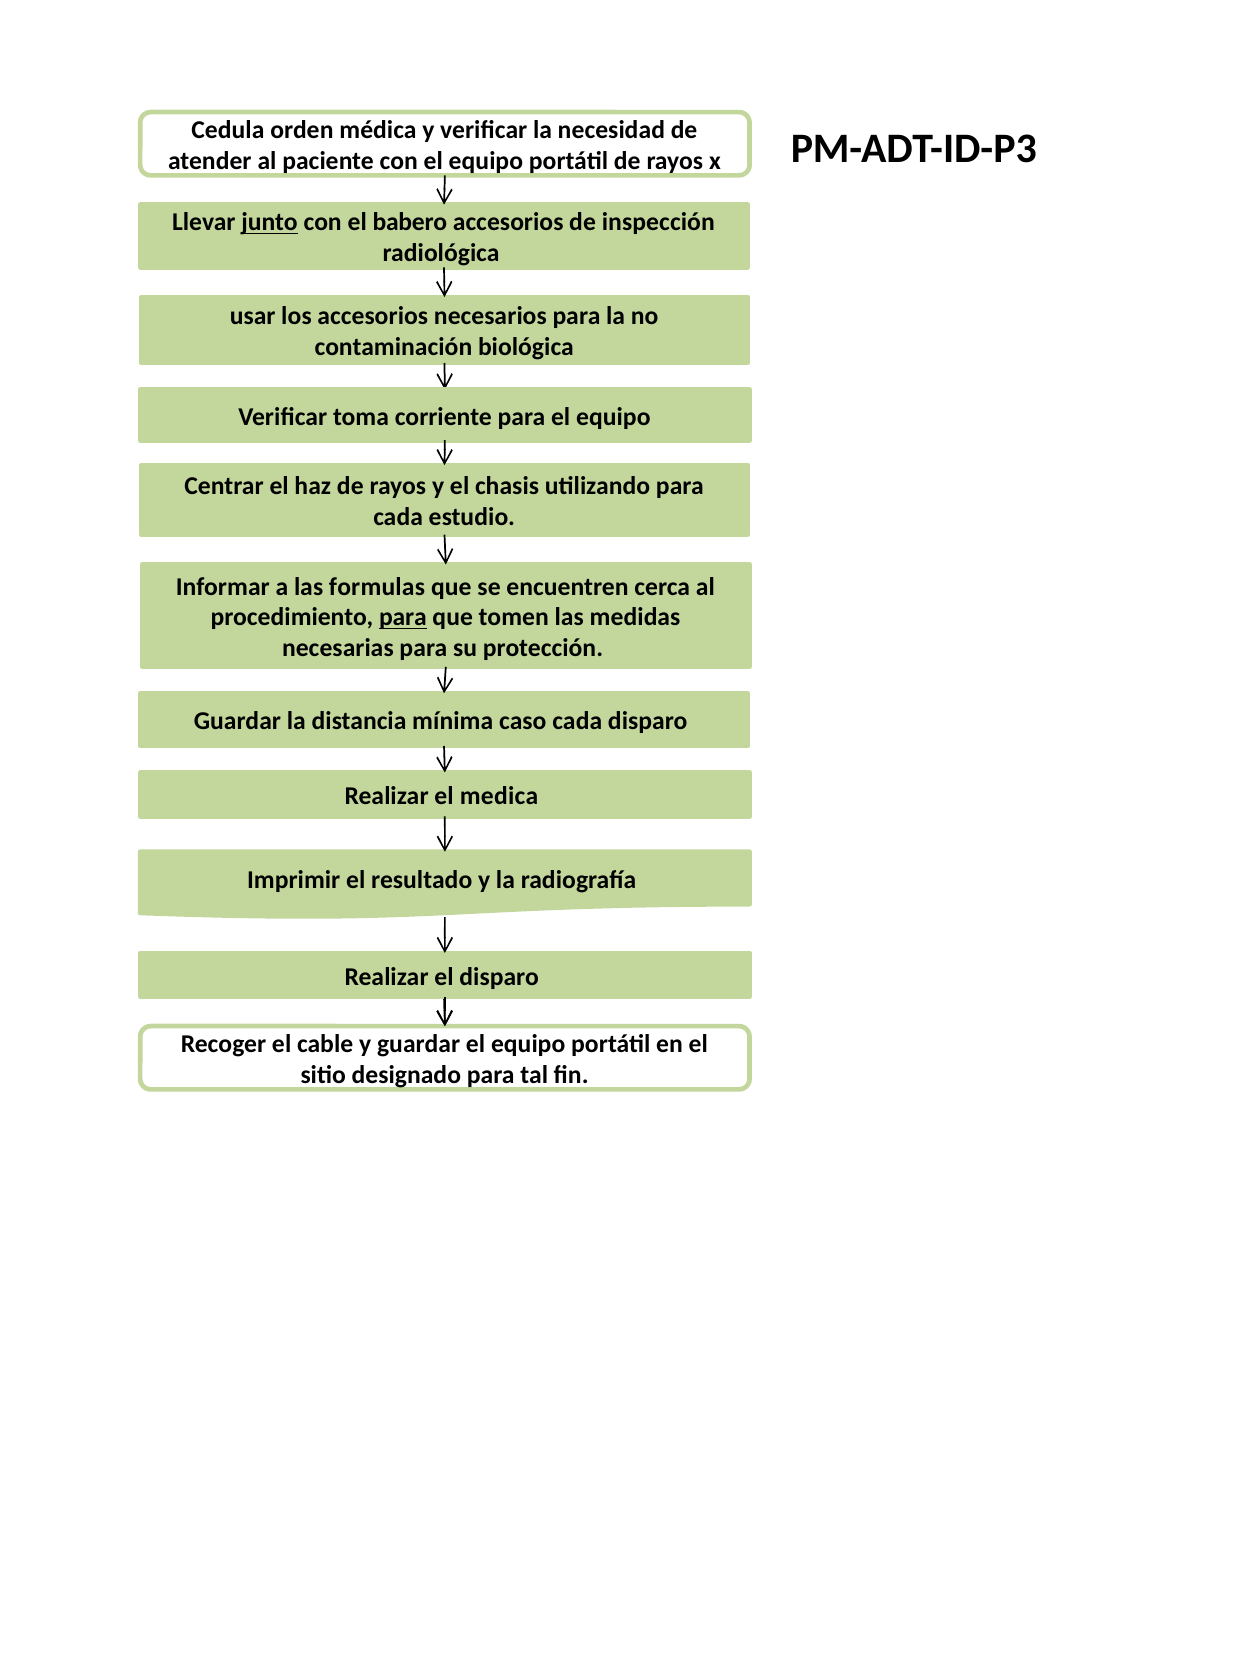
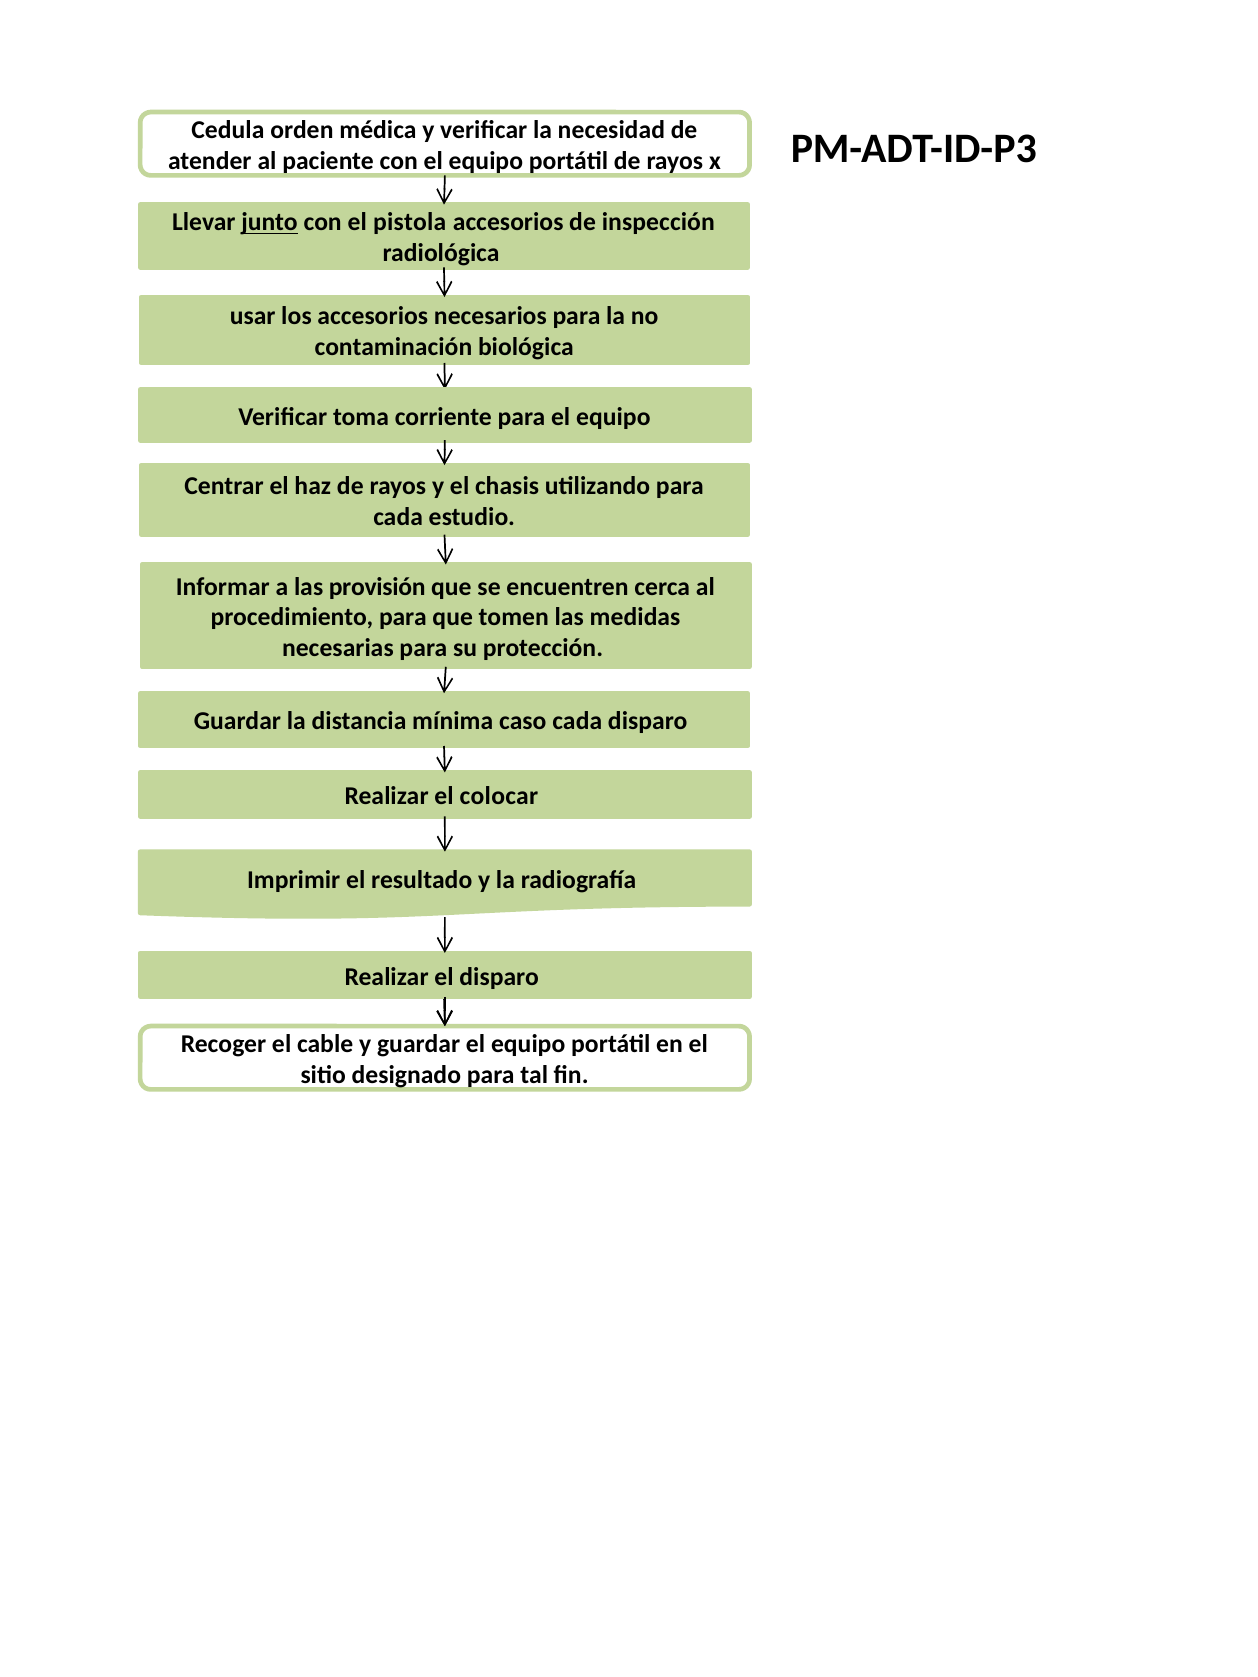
babero: babero -> pistola
formulas: formulas -> provisión
para at (403, 618) underline: present -> none
medica: medica -> colocar
